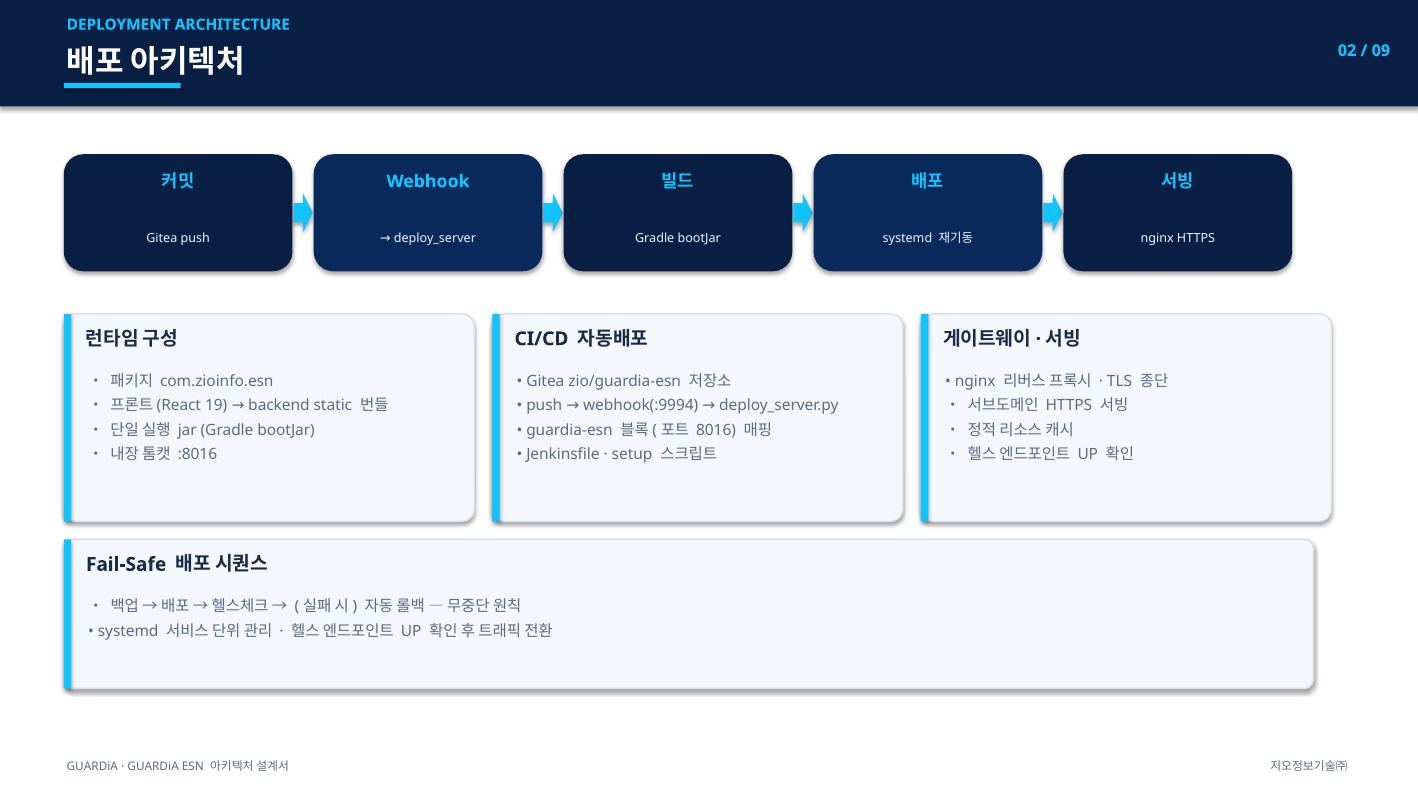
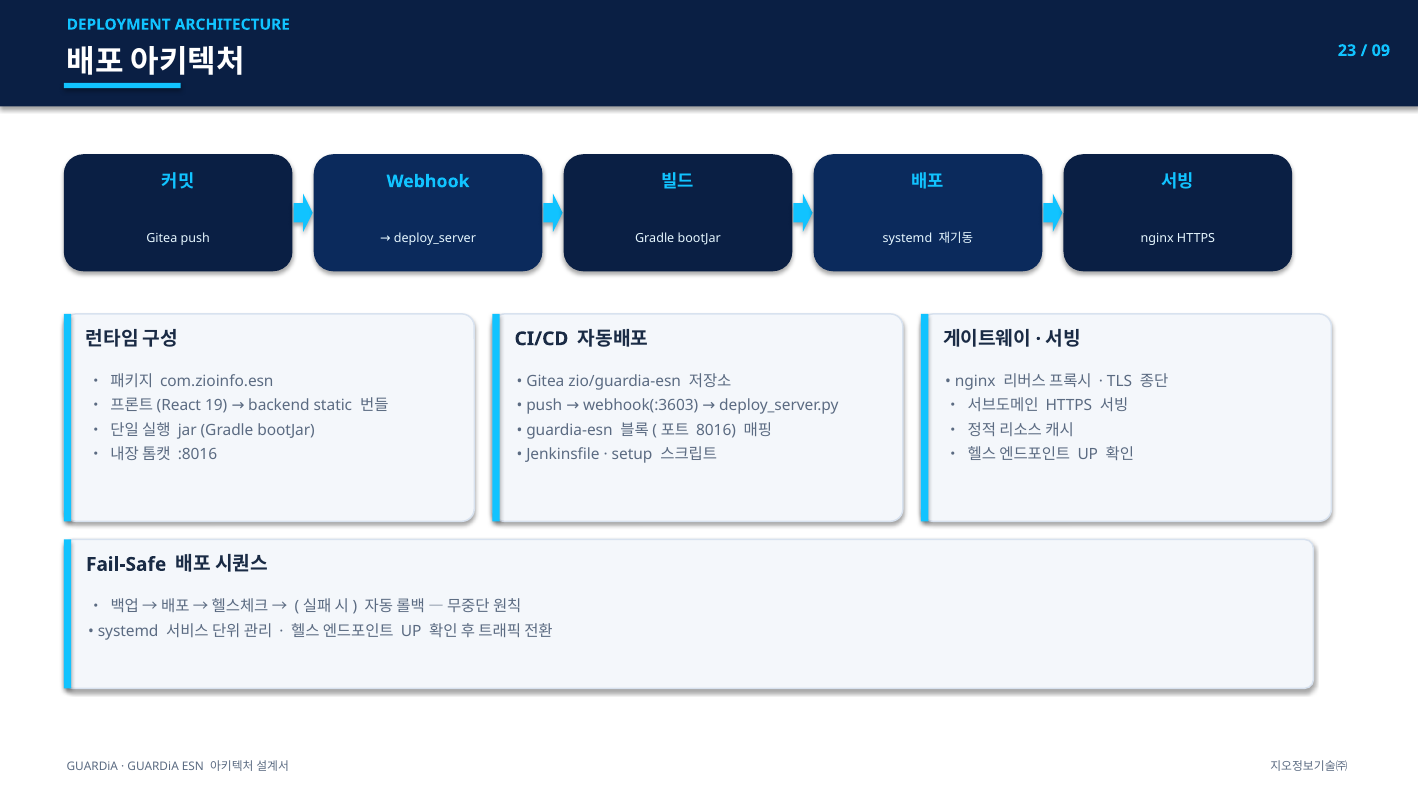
02: 02 -> 23
webhook(:9994: webhook(:9994 -> webhook(:3603
